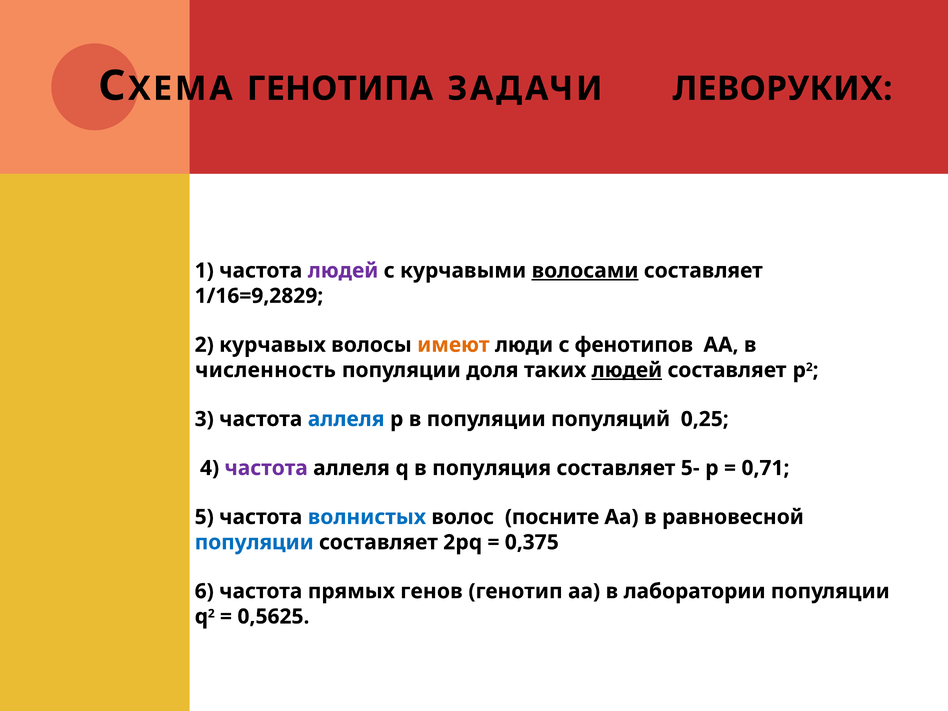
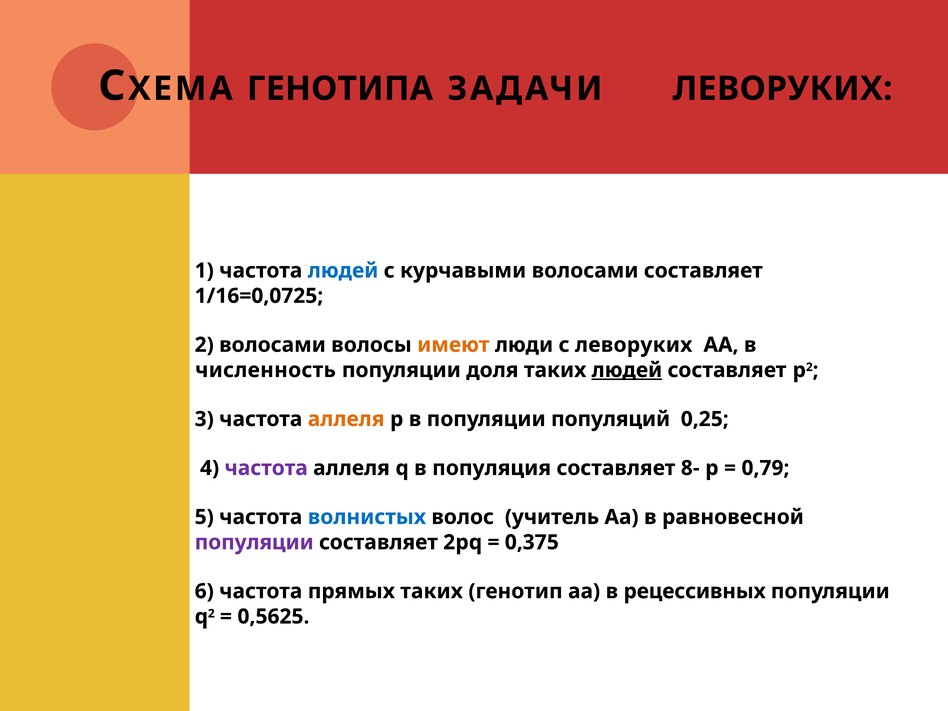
людей at (343, 271) colour: purple -> blue
волосами at (585, 271) underline: present -> none
1/16=9,2829: 1/16=9,2829 -> 1/16=0,0725
2 курчавых: курчавых -> волосами
с фенотипов: фенотипов -> леворуких
аллеля at (346, 419) colour: blue -> orange
5-: 5- -> 8-
0,71: 0,71 -> 0,79
посните: посните -> учитель
популяции at (254, 542) colour: blue -> purple
прямых генов: генов -> таких
лаборатории: лаборатории -> рецессивных
